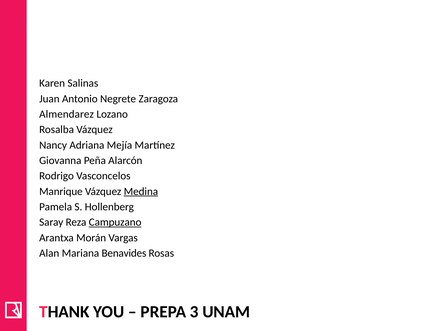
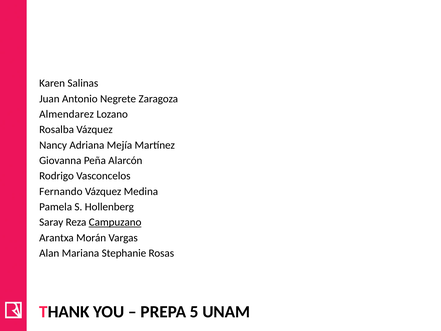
Manrique: Manrique -> Fernando
Medina underline: present -> none
Benavides: Benavides -> Stephanie
3: 3 -> 5
